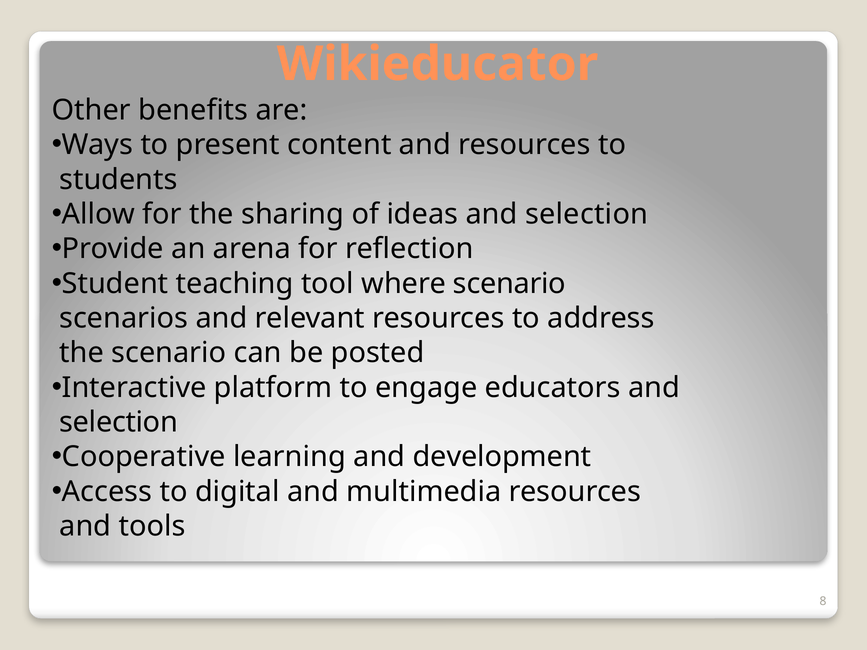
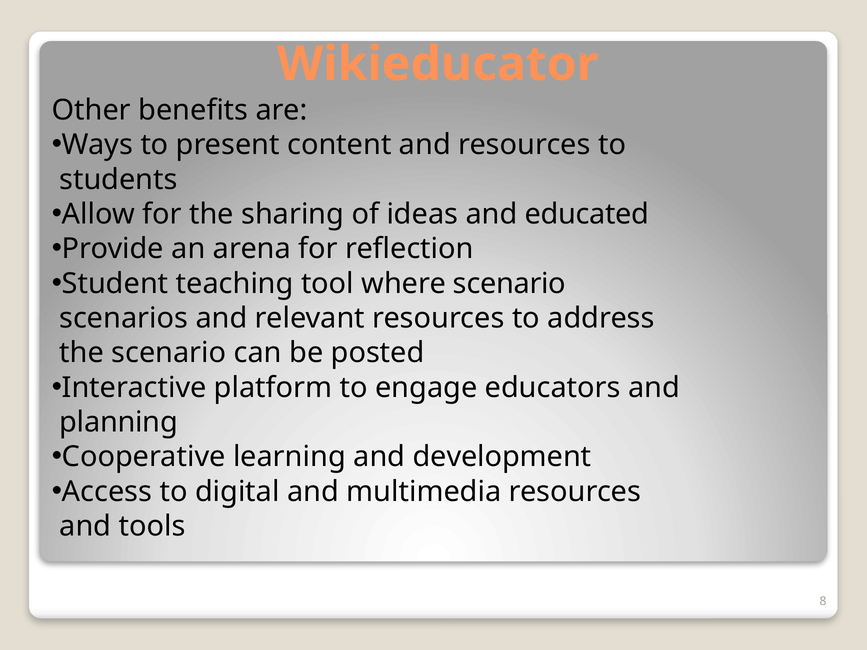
ideas and selection: selection -> educated
selection at (119, 422): selection -> planning
